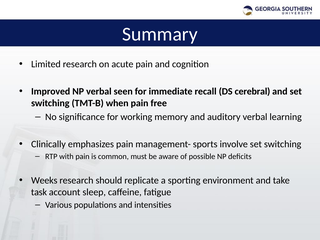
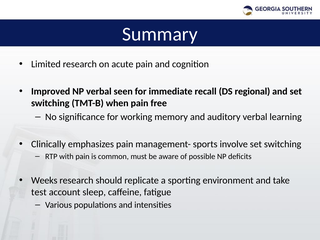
cerebral: cerebral -> regional
task: task -> test
